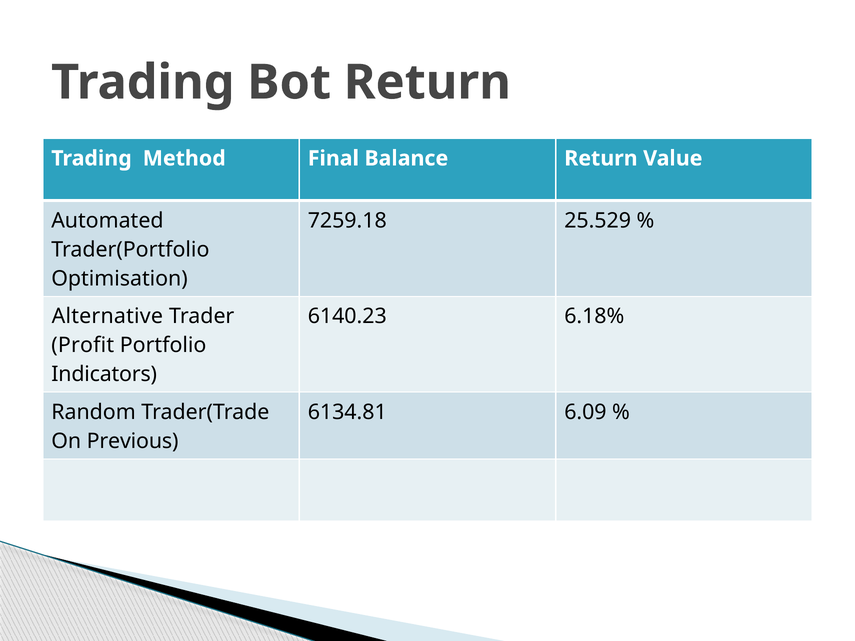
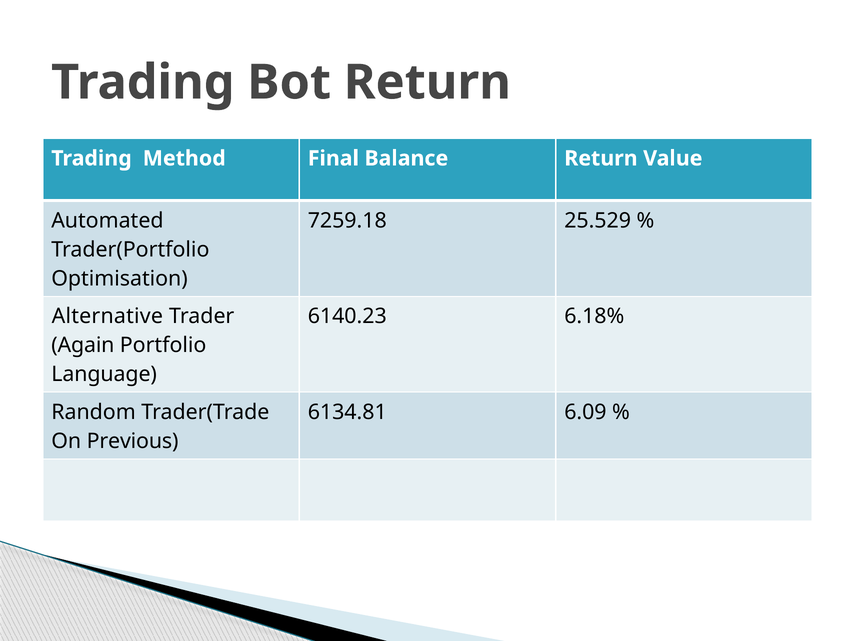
Profit: Profit -> Again
Indicators: Indicators -> Language
